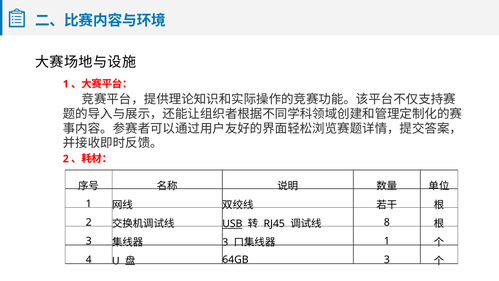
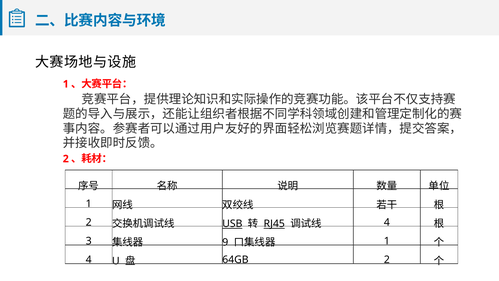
RJ45 underline: none -> present
8 at (387, 222): 8 -> 4
3 at (225, 242): 3 -> 9
64GB 3: 3 -> 2
